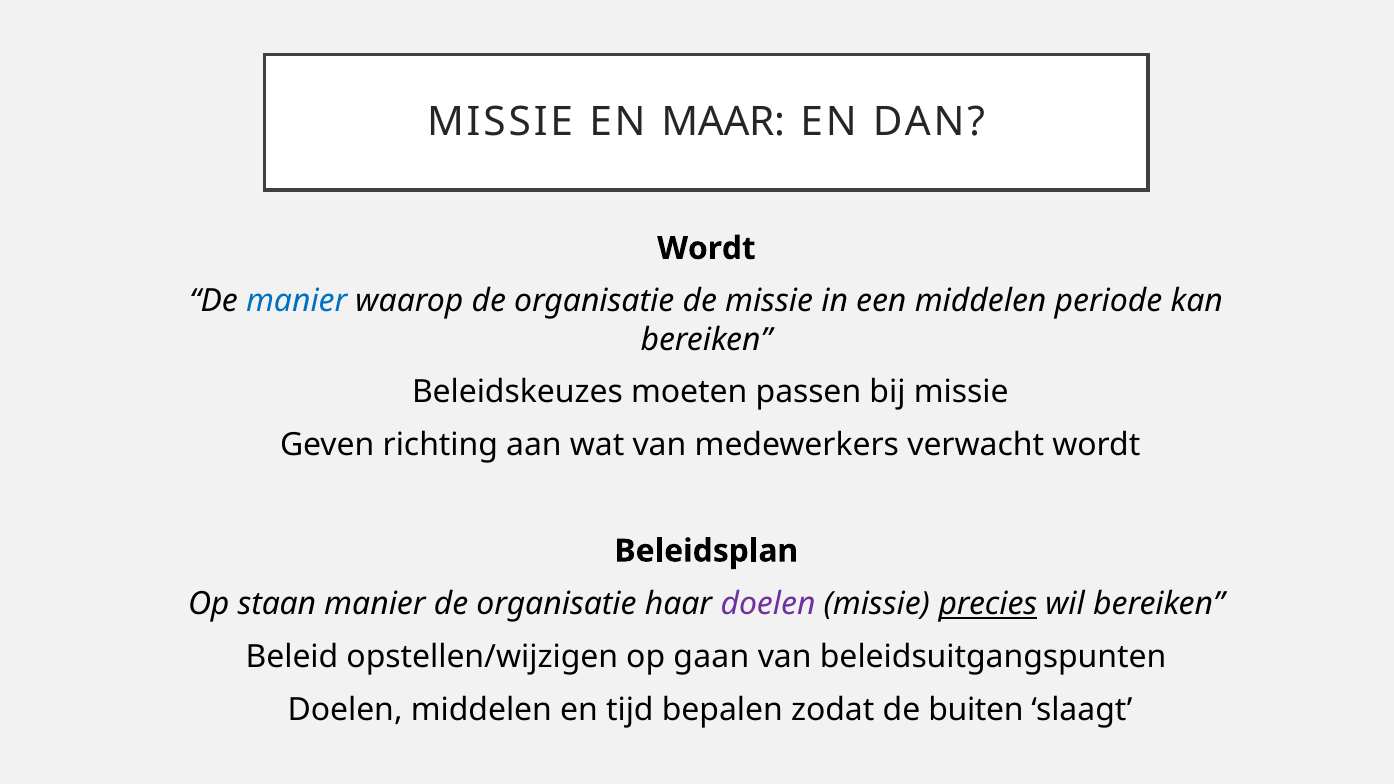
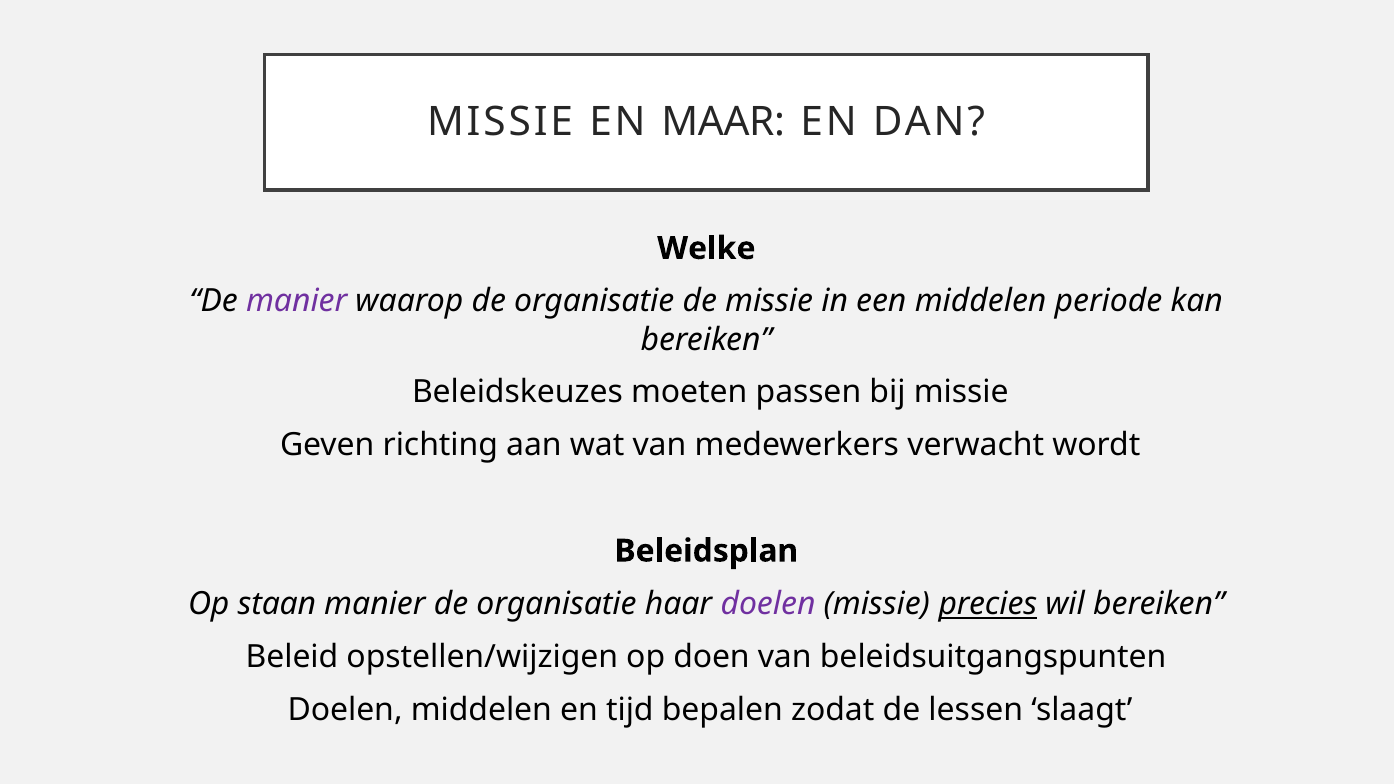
Wordt at (706, 248): Wordt -> Welke
manier at (297, 301) colour: blue -> purple
gaan: gaan -> doen
buiten: buiten -> lessen
